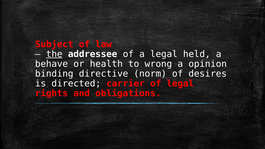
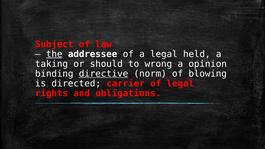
behave: behave -> taking
health: health -> should
directive underline: none -> present
desires: desires -> blowing
